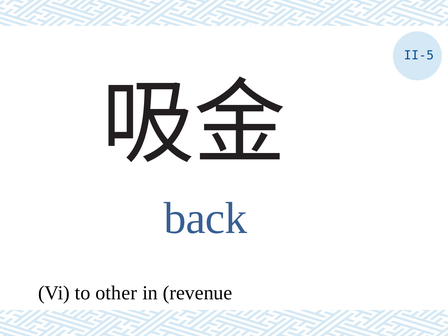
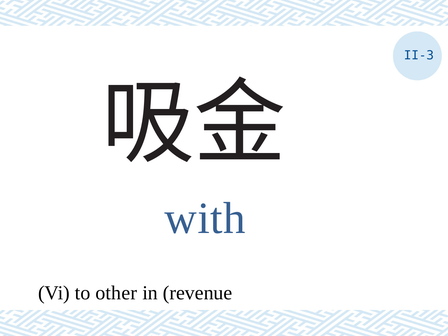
II-5: II-5 -> II-3
back: back -> with
